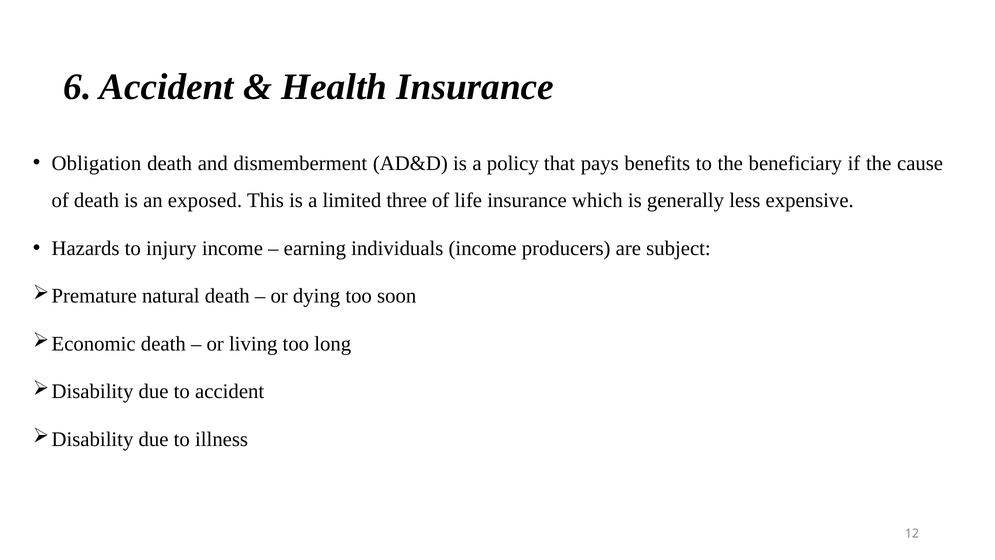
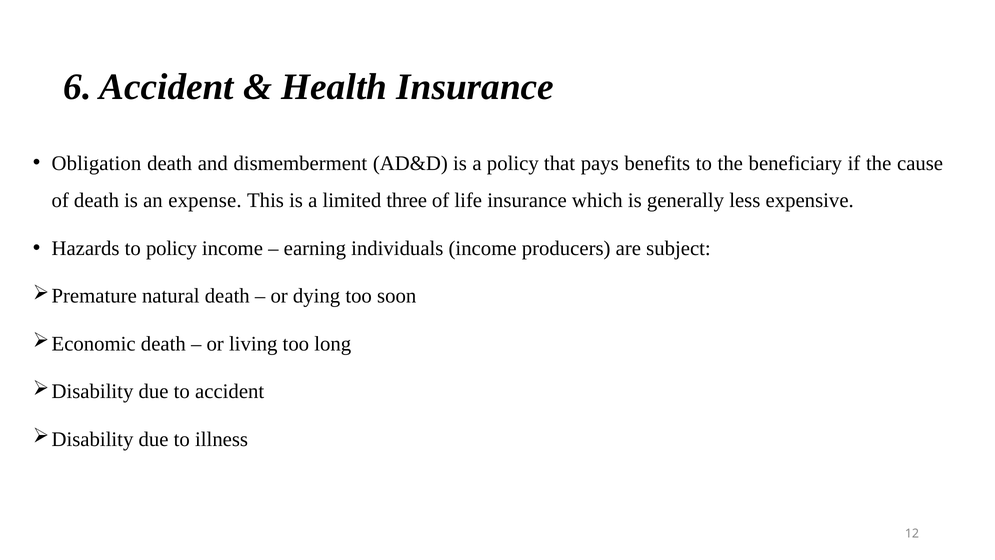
exposed: exposed -> expense
to injury: injury -> policy
